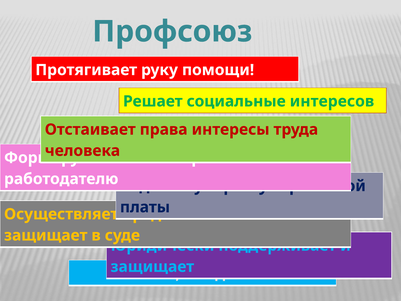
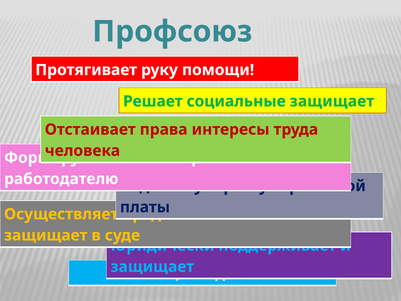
социальные интересов: интересов -> защищает
